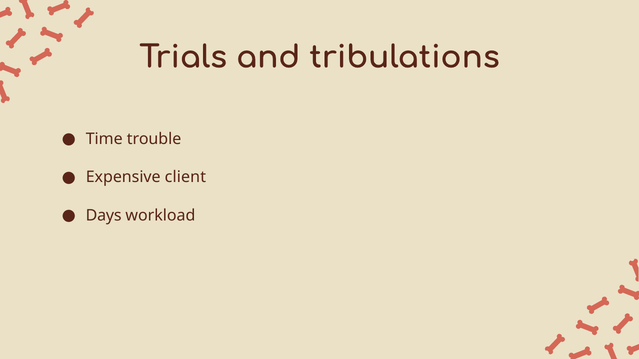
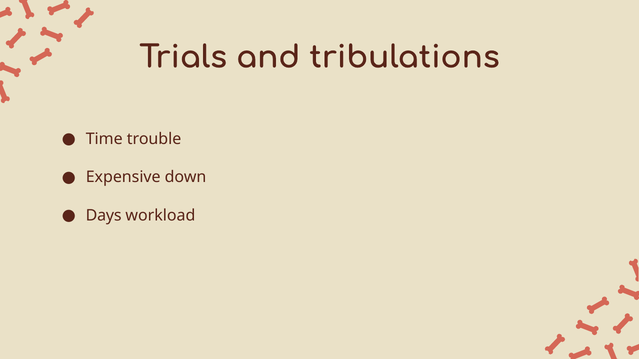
client: client -> down
